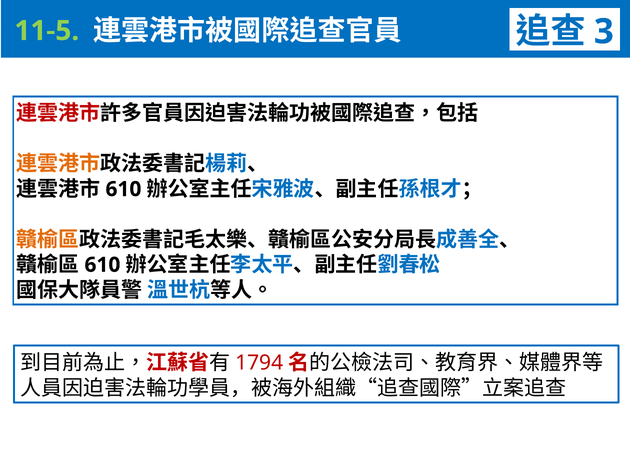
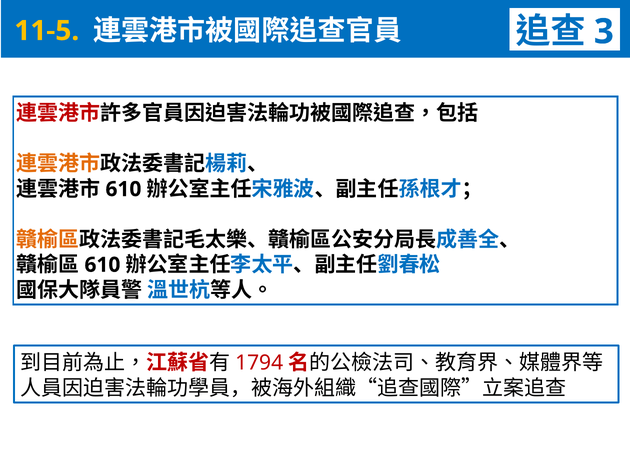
11-5 colour: light green -> yellow
